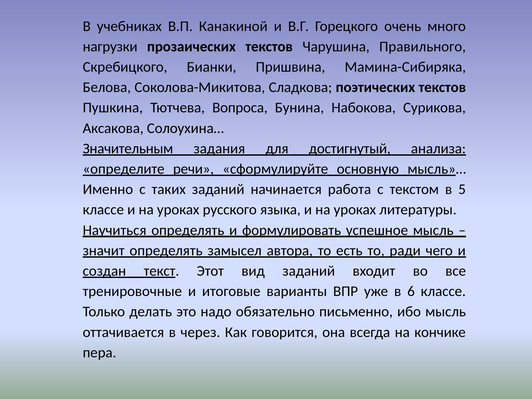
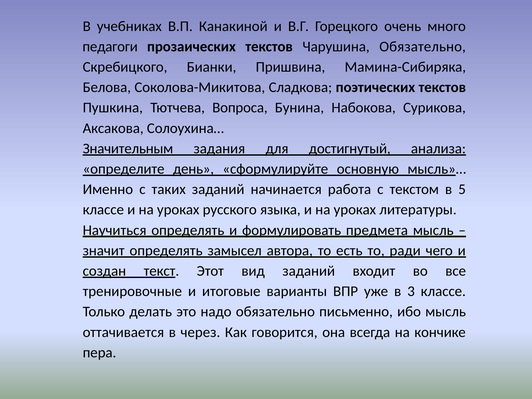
нагрузки: нагрузки -> педагоги
Чарушина Правильного: Правильного -> Обязательно
речи: речи -> день
успешное: успешное -> предмета
6: 6 -> 3
